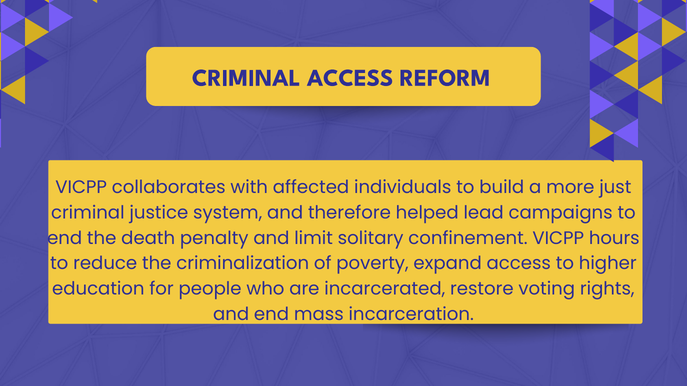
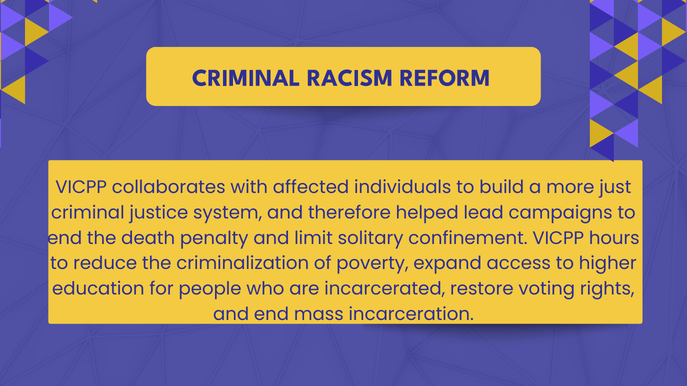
CRIMINAL ACCESS: ACCESS -> RACISM
